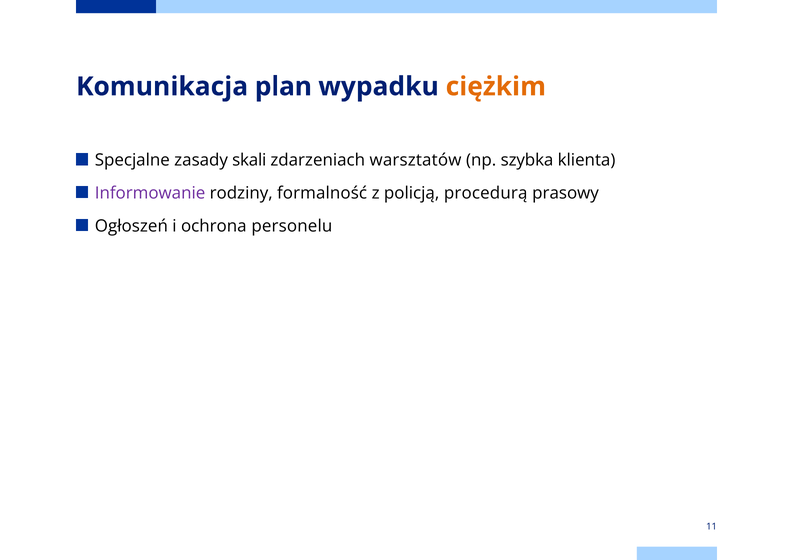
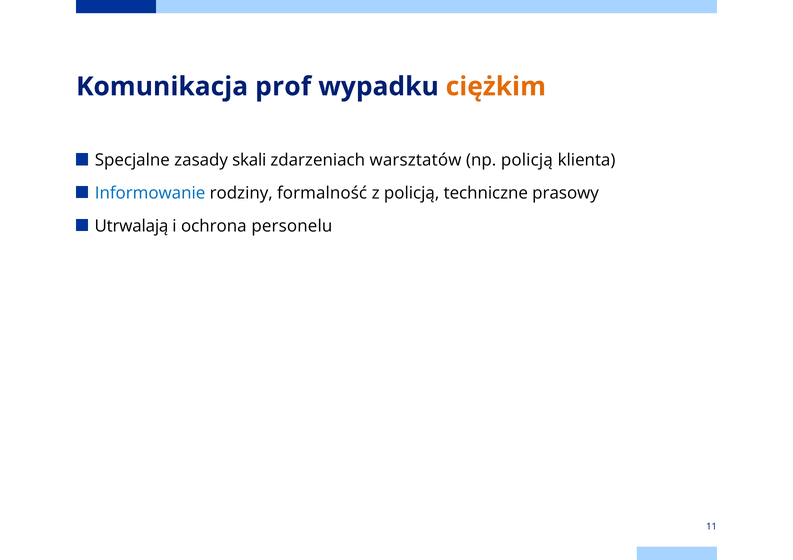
plan: plan -> prof
np szybka: szybka -> policją
Informowanie colour: purple -> blue
procedurą: procedurą -> techniczne
Ogłoszeń: Ogłoszeń -> Utrwalają
